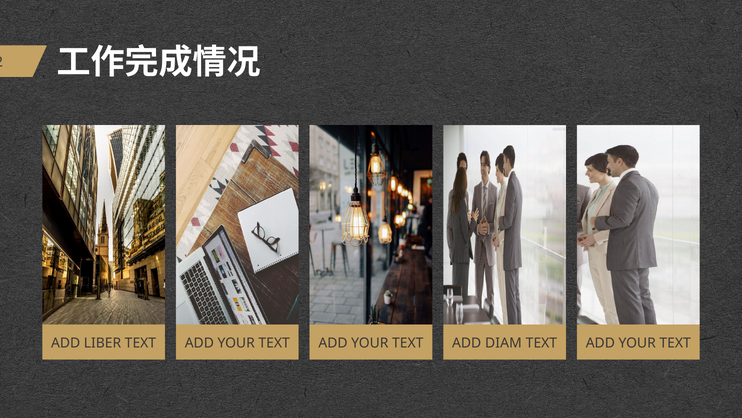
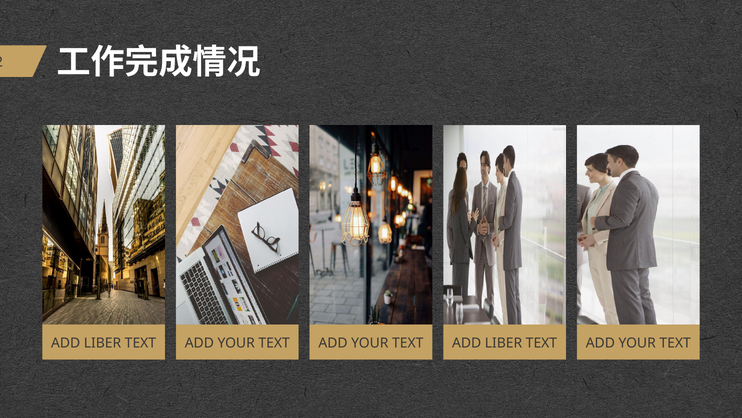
TEXT ADD DIAM: DIAM -> LIBER
